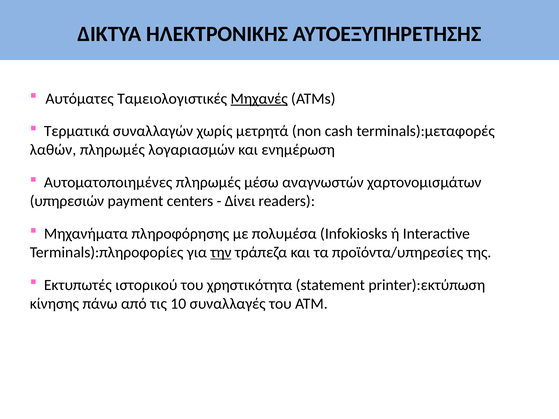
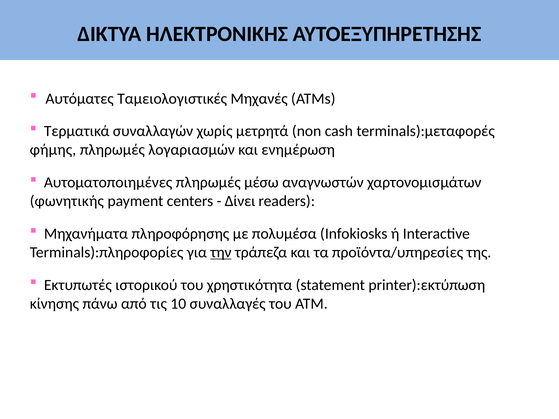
Μηχανές underline: present -> none
λαθών: λαθών -> φήμης
υπηρεσιών: υπηρεσιών -> φωνητικής
